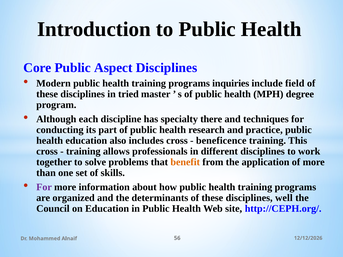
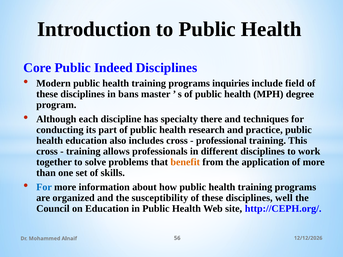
Aspect: Aspect -> Indeed
tried: tried -> bans
beneficence: beneficence -> professional
For at (44, 187) colour: purple -> blue
determinants: determinants -> susceptibility
